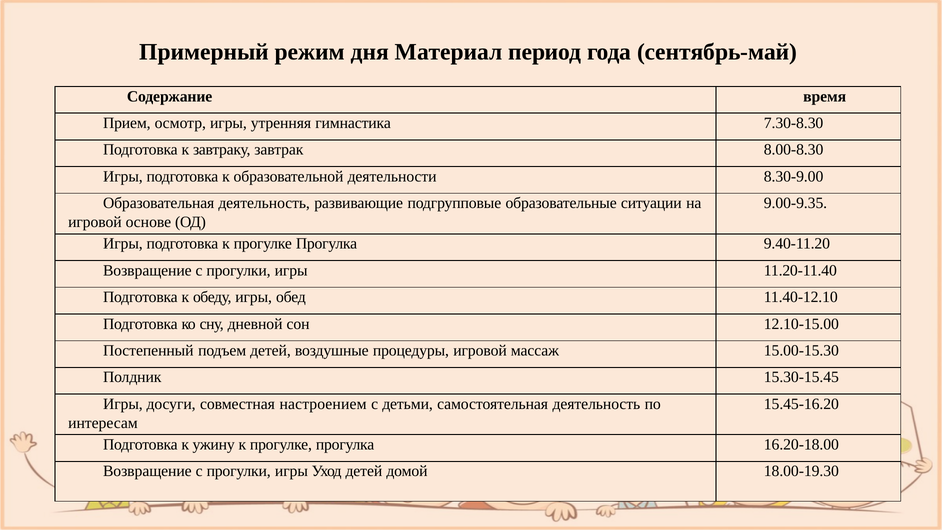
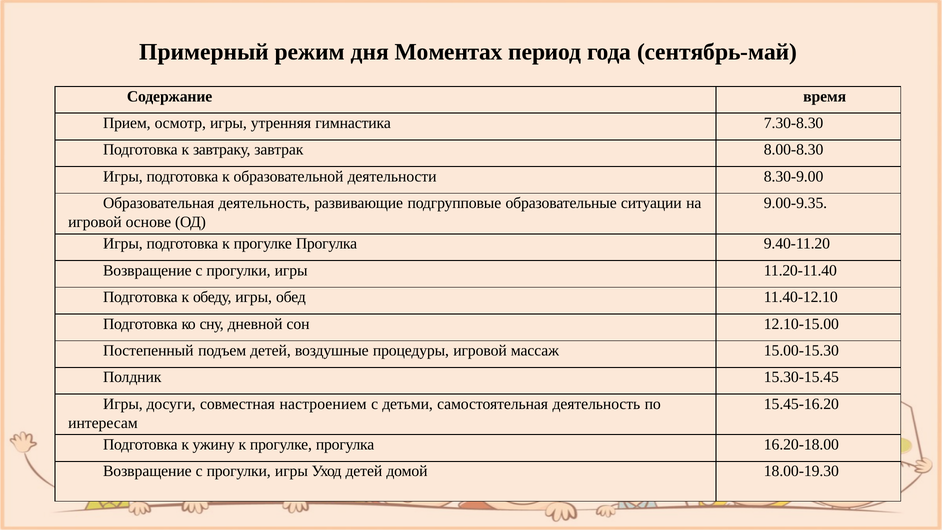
Материал: Материал -> Моментах
